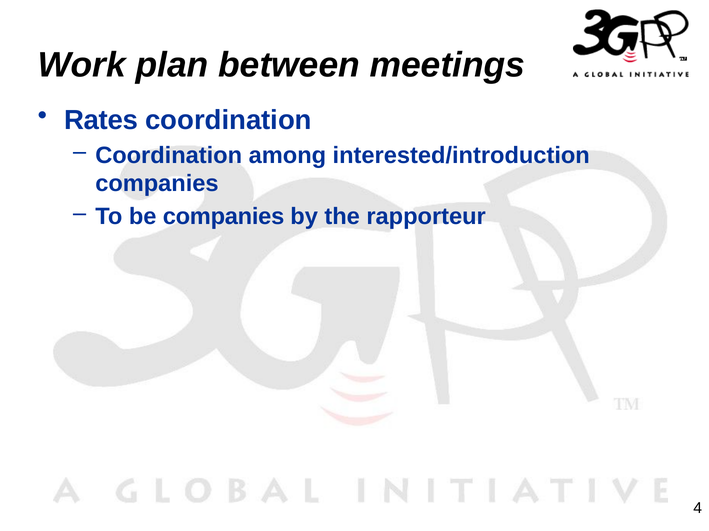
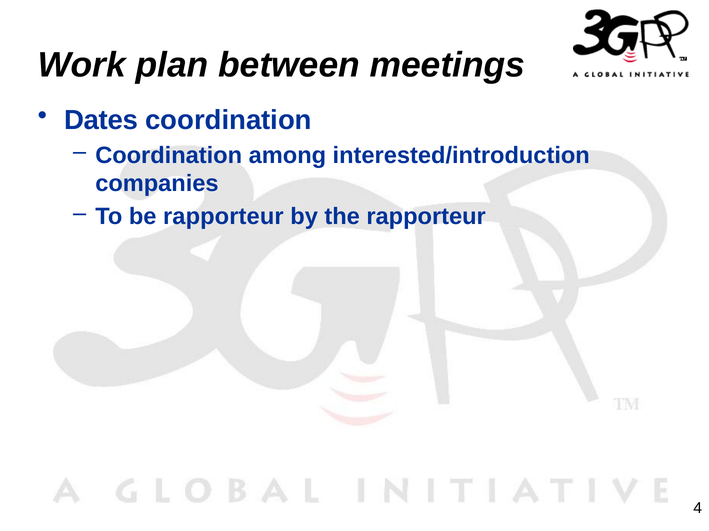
Rates: Rates -> Dates
be companies: companies -> rapporteur
